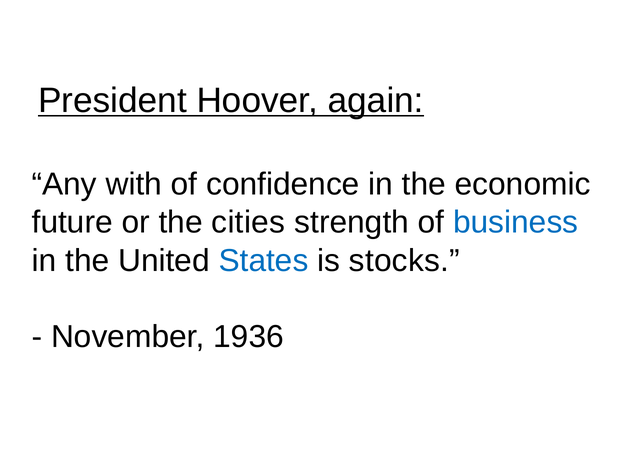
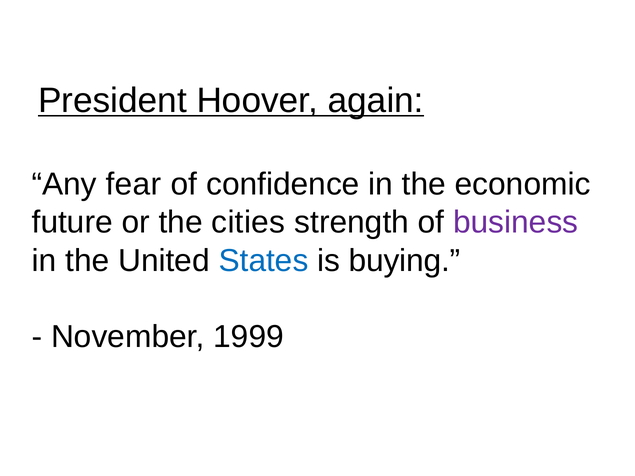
with: with -> fear
business colour: blue -> purple
stocks: stocks -> buying
1936: 1936 -> 1999
